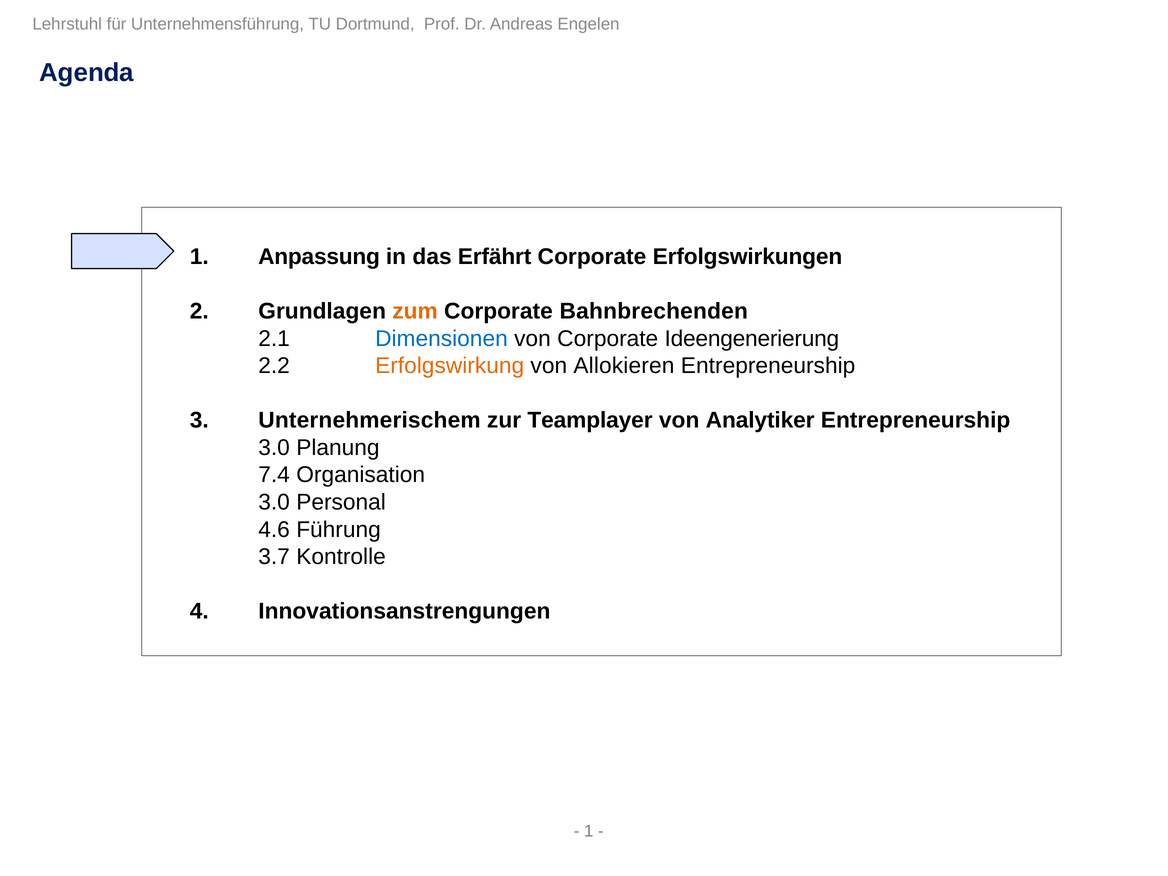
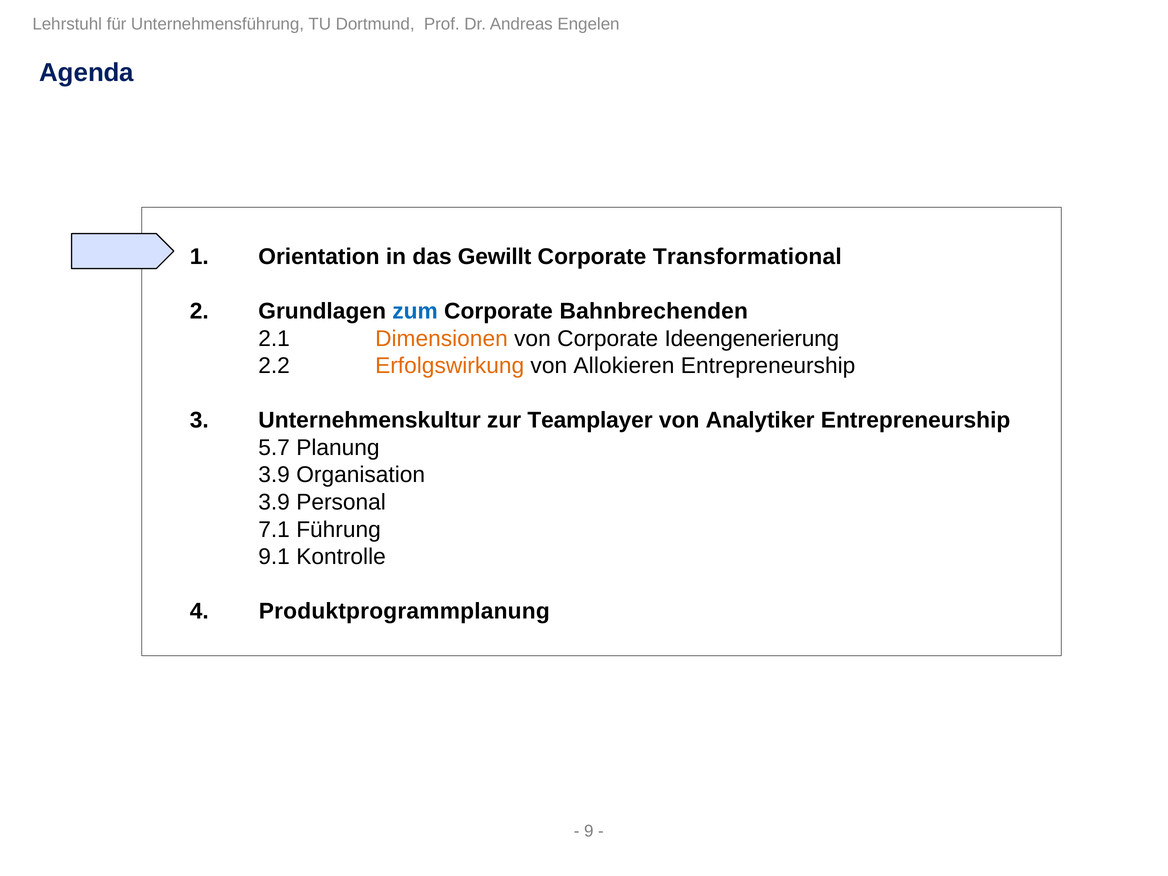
Anpassung: Anpassung -> Orientation
Erfährt: Erfährt -> Gewillt
Erfolgswirkungen: Erfolgswirkungen -> Transformational
zum colour: orange -> blue
Dimensionen colour: blue -> orange
Unternehmerischem: Unternehmerischem -> Unternehmenskultur
3.0 at (274, 448): 3.0 -> 5.7
7.4 at (274, 475): 7.4 -> 3.9
3.0 at (274, 502): 3.0 -> 3.9
4.6: 4.6 -> 7.1
3.7: 3.7 -> 9.1
Innovationsanstrengungen: Innovationsanstrengungen -> Produktprogrammplanung
1 at (589, 831): 1 -> 9
